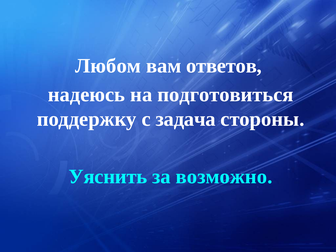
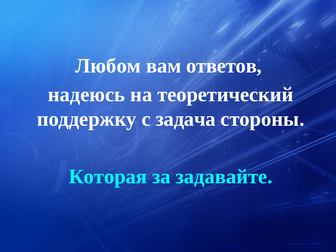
подготовиться: подготовиться -> теоретический
Уяснить: Уяснить -> Которая
возможно: возможно -> задавайте
